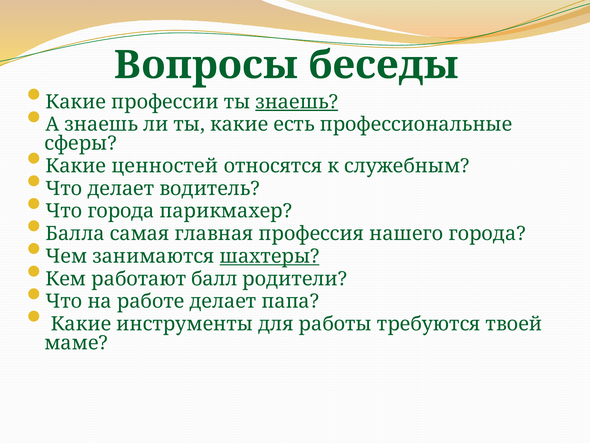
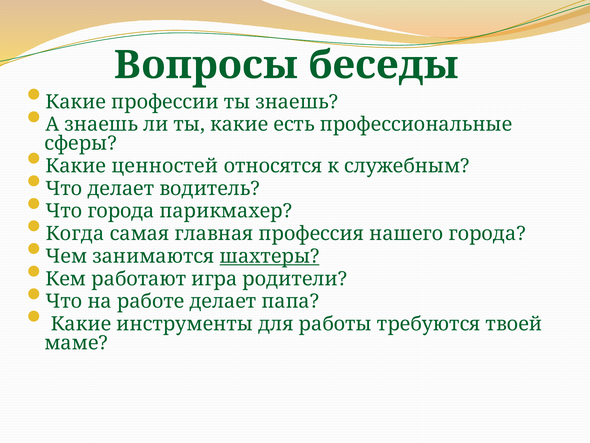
знаешь at (297, 102) underline: present -> none
Балла: Балла -> Когда
балл: балл -> игра
